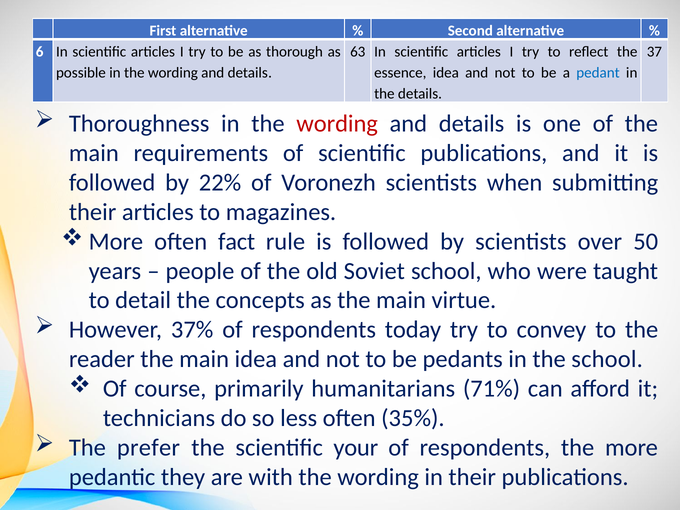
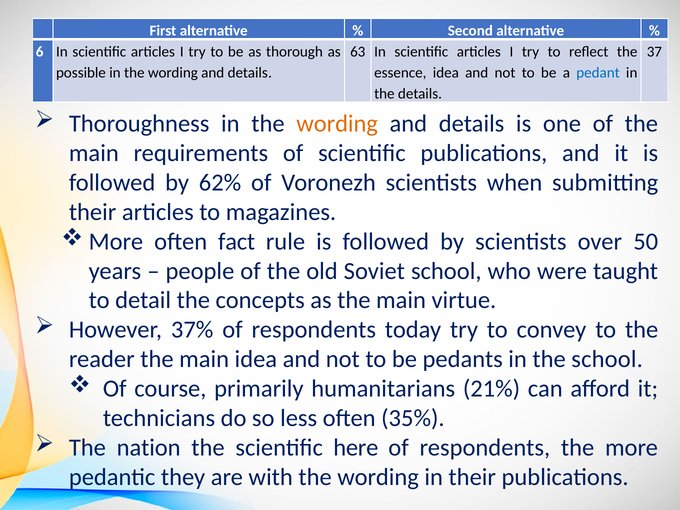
wording at (337, 124) colour: red -> orange
22%: 22% -> 62%
71%: 71% -> 21%
prefer: prefer -> nation
your: your -> here
